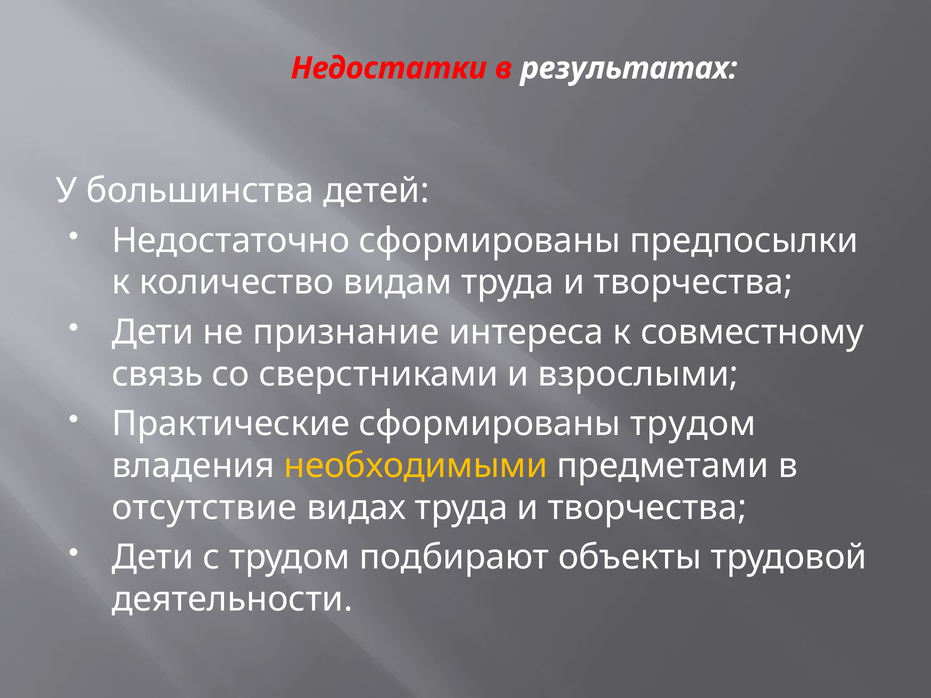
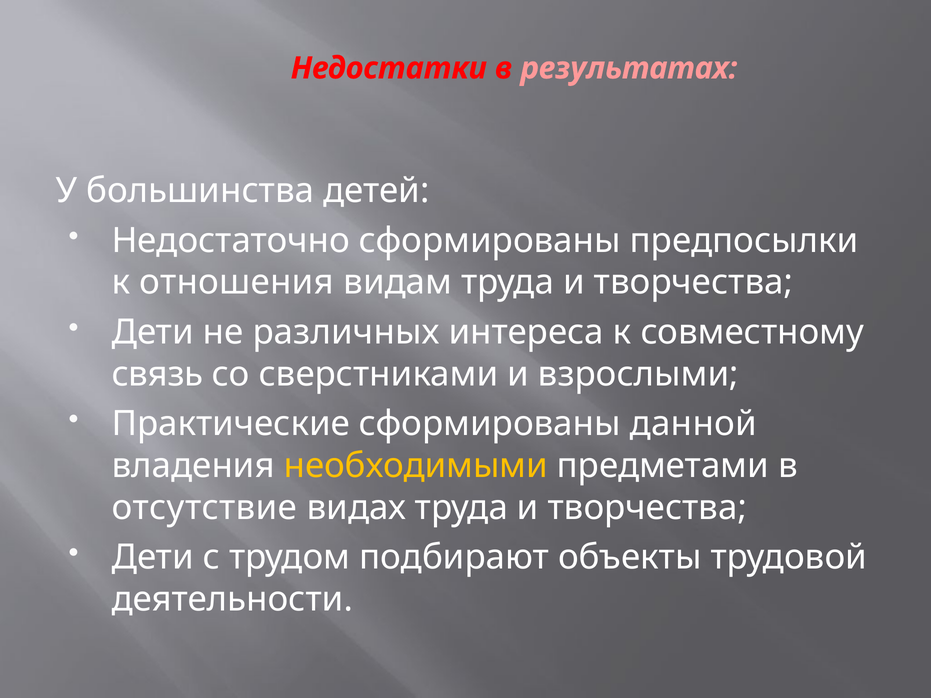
результатах colour: white -> pink
количество: количество -> отношения
признание: признание -> различных
сформированы трудом: трудом -> данной
